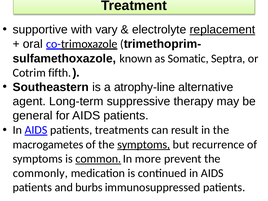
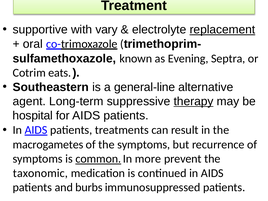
Somatic: Somatic -> Evening
fifth: fifth -> eats
atrophy-line: atrophy-line -> general-line
therapy underline: none -> present
general: general -> hospital
symptoms at (144, 145) underline: present -> none
commonly: commonly -> taxonomic
